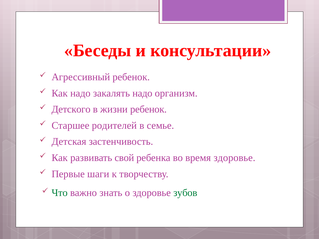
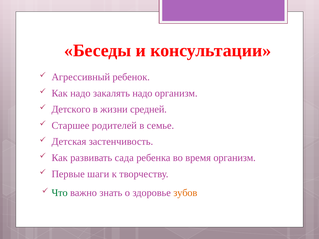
жизни ребенок: ребенок -> средней
свой: свой -> сада
время здоровье: здоровье -> организм
зубов colour: green -> orange
